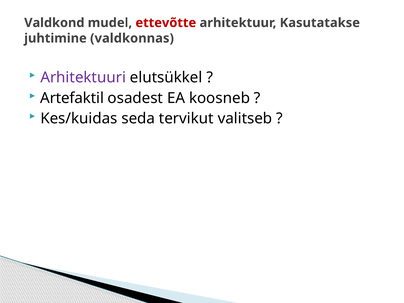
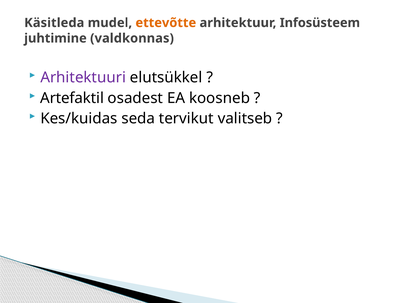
Valdkond: Valdkond -> Käsitleda
ettevõtte colour: red -> orange
Kasutatakse: Kasutatakse -> Infosüsteem
